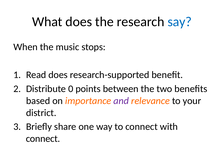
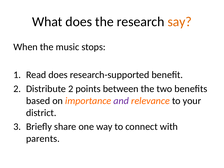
say colour: blue -> orange
Distribute 0: 0 -> 2
connect at (43, 139): connect -> parents
